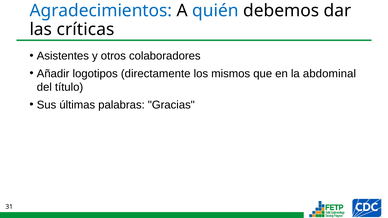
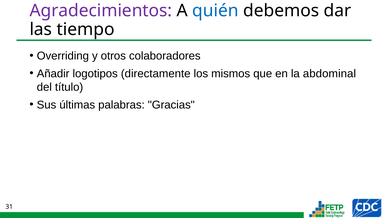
Agradecimientos colour: blue -> purple
críticas: críticas -> tiempo
Asistentes: Asistentes -> Overriding
